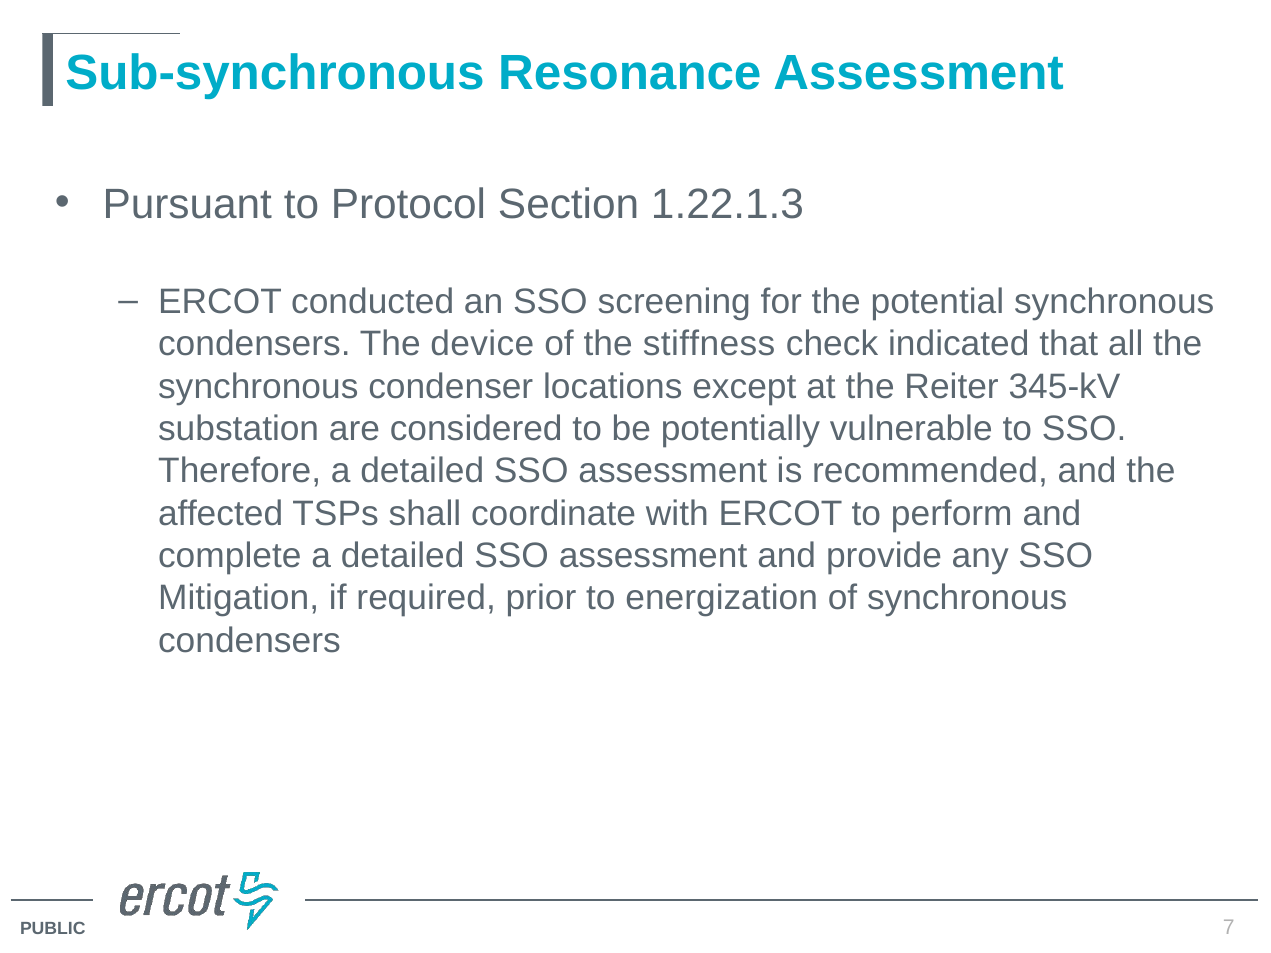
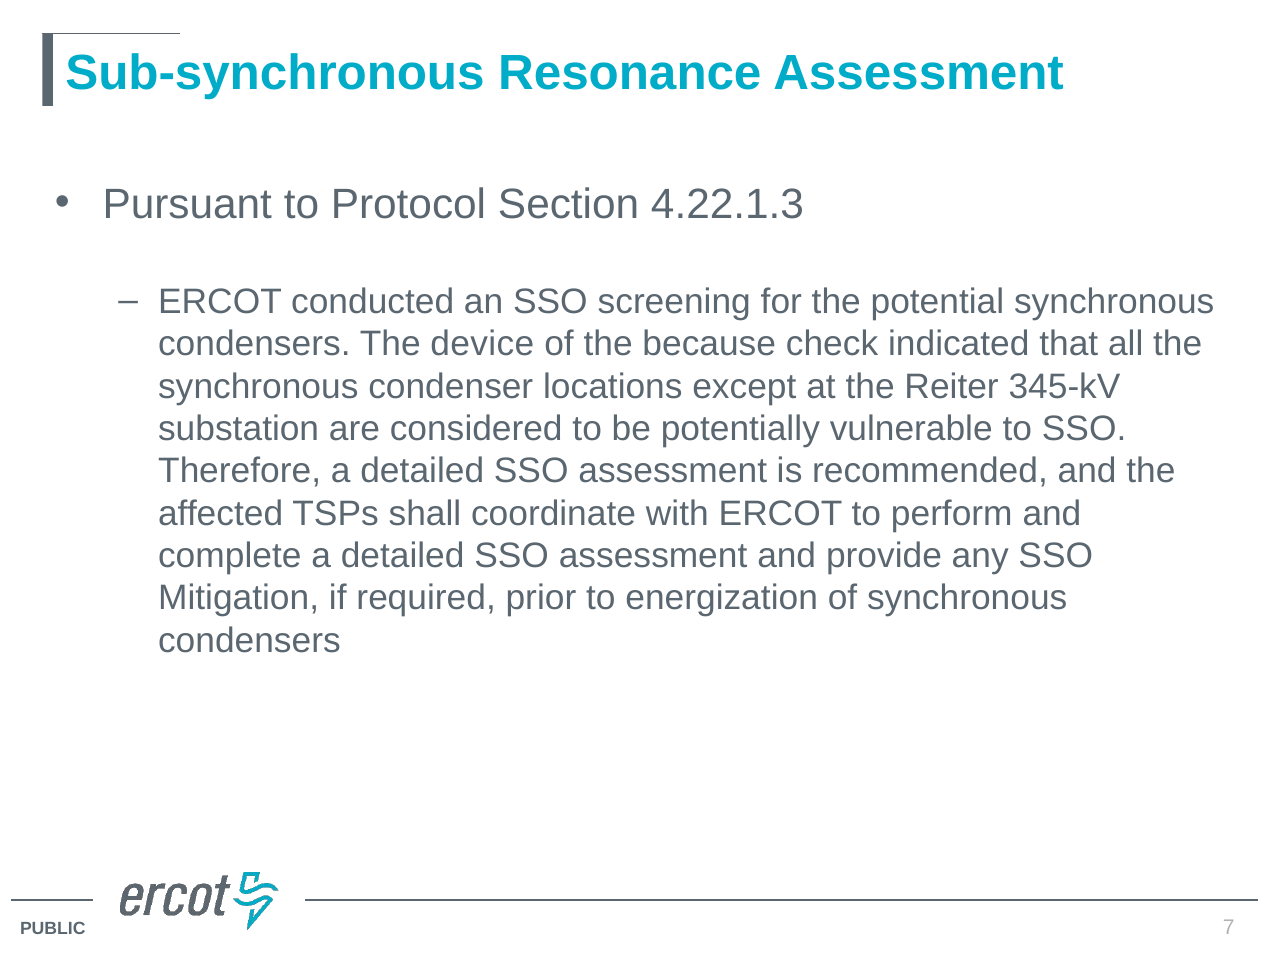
1.22.1.3: 1.22.1.3 -> 4.22.1.3
stiffness: stiffness -> because
